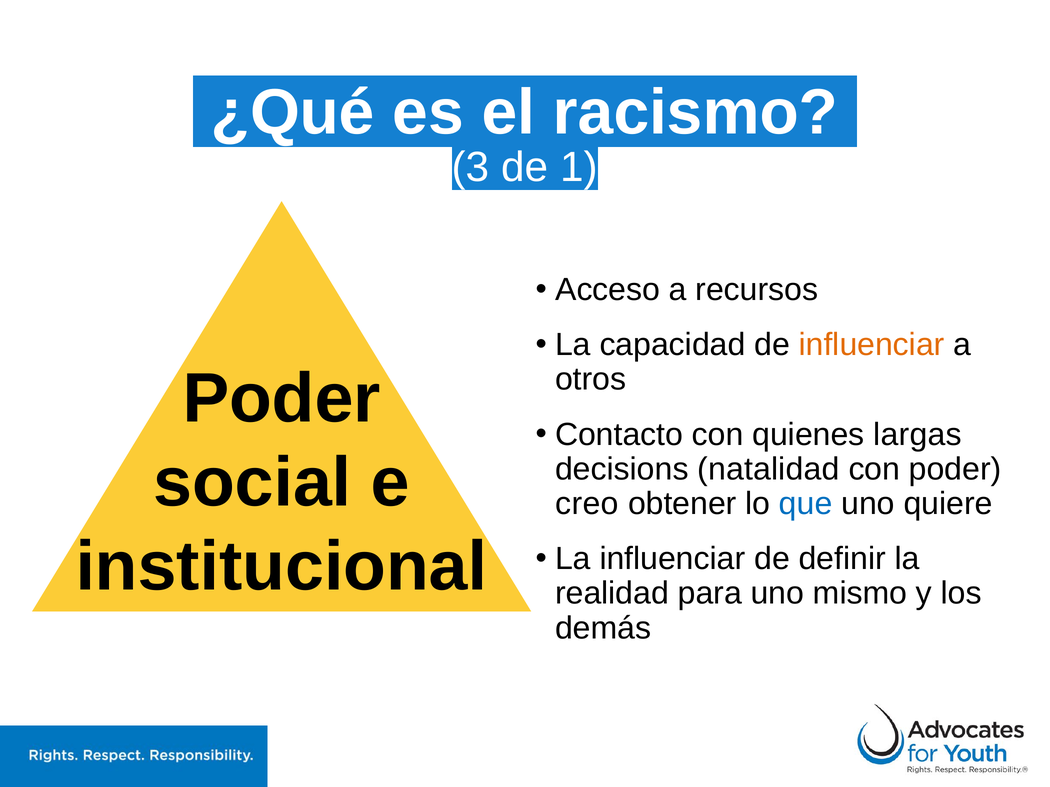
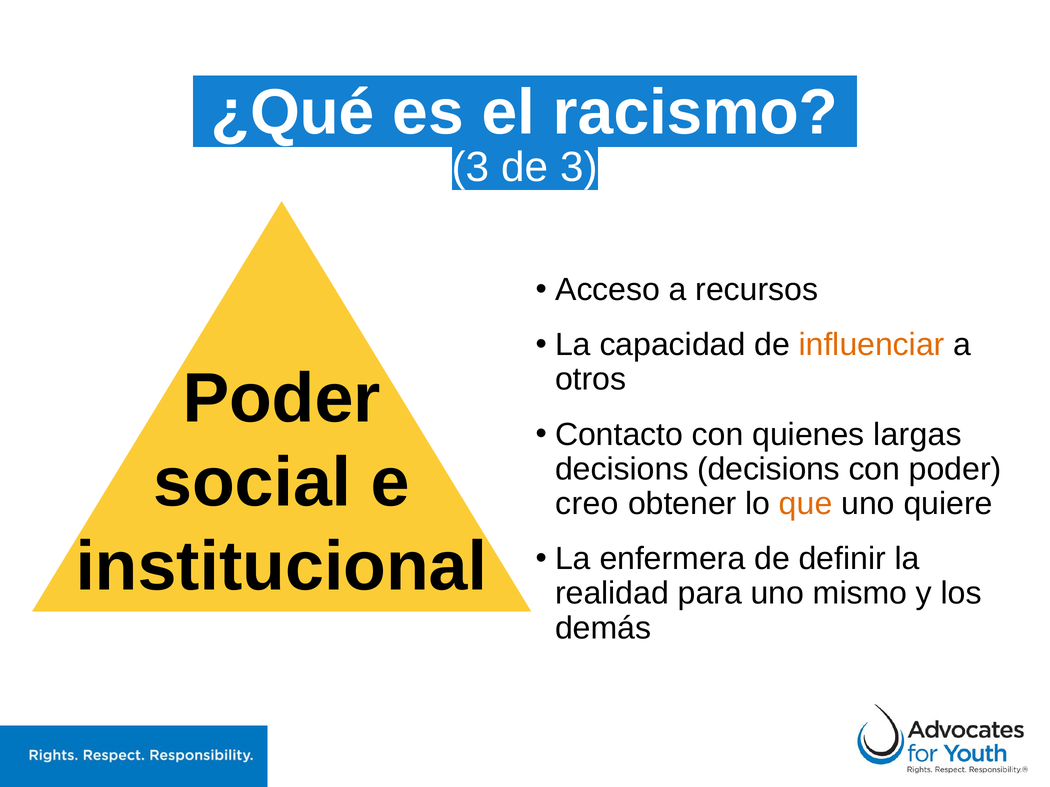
de 1: 1 -> 3
decisions natalidad: natalidad -> decisions
que colour: blue -> orange
La influenciar: influenciar -> enfermera
